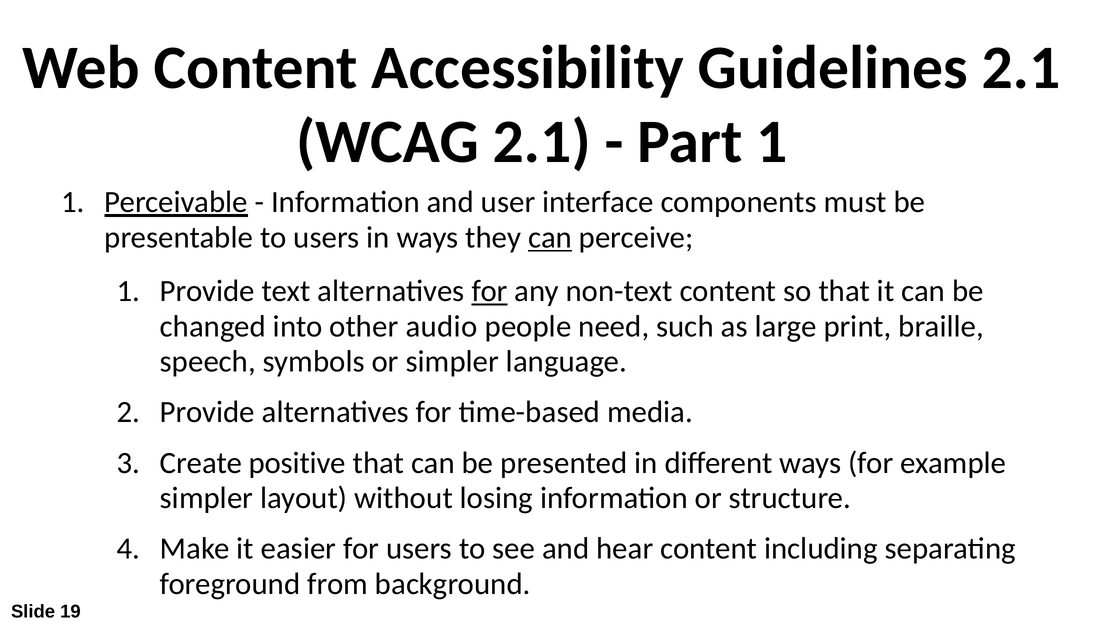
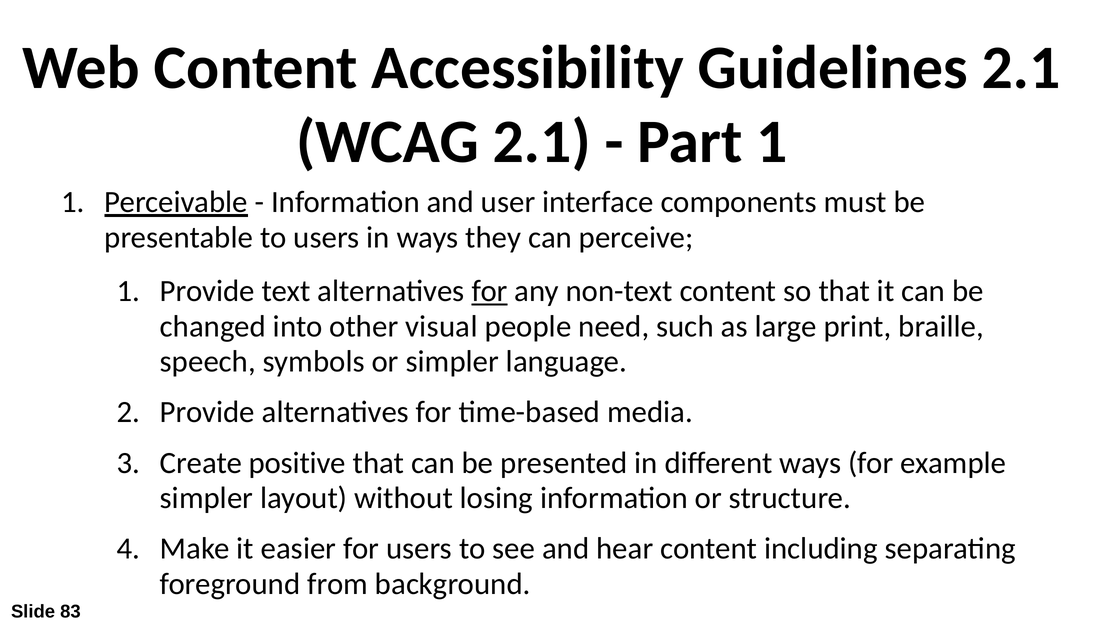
can at (550, 237) underline: present -> none
audio: audio -> visual
19: 19 -> 83
